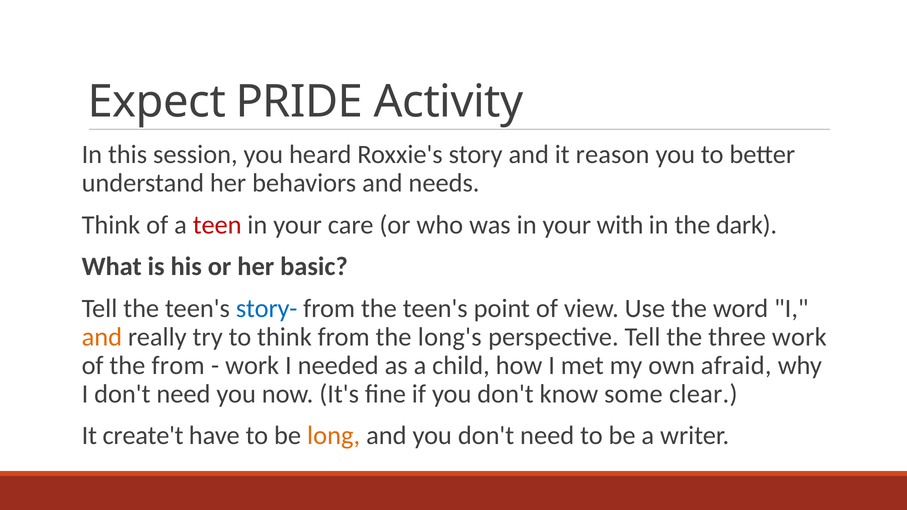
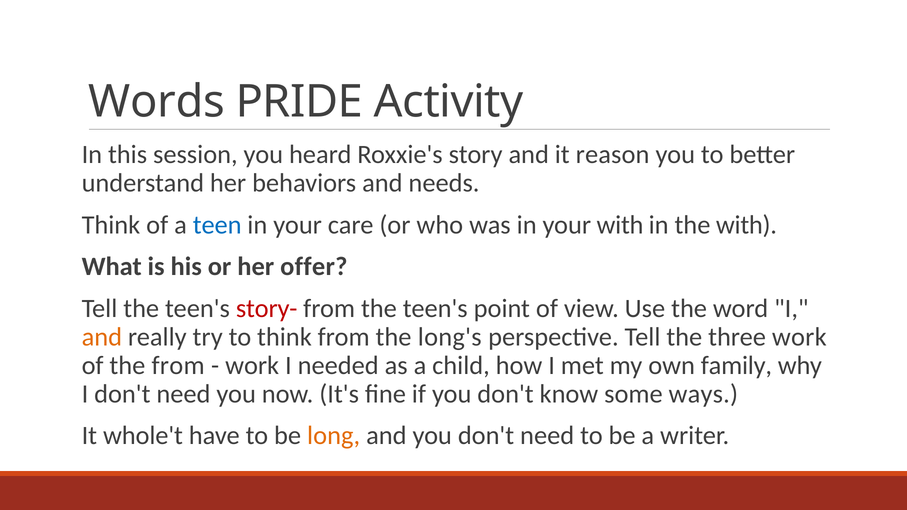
Expect: Expect -> Words
teen colour: red -> blue
the dark: dark -> with
basic: basic -> offer
story- colour: blue -> red
afraid: afraid -> family
clear: clear -> ways
create't: create't -> whole't
